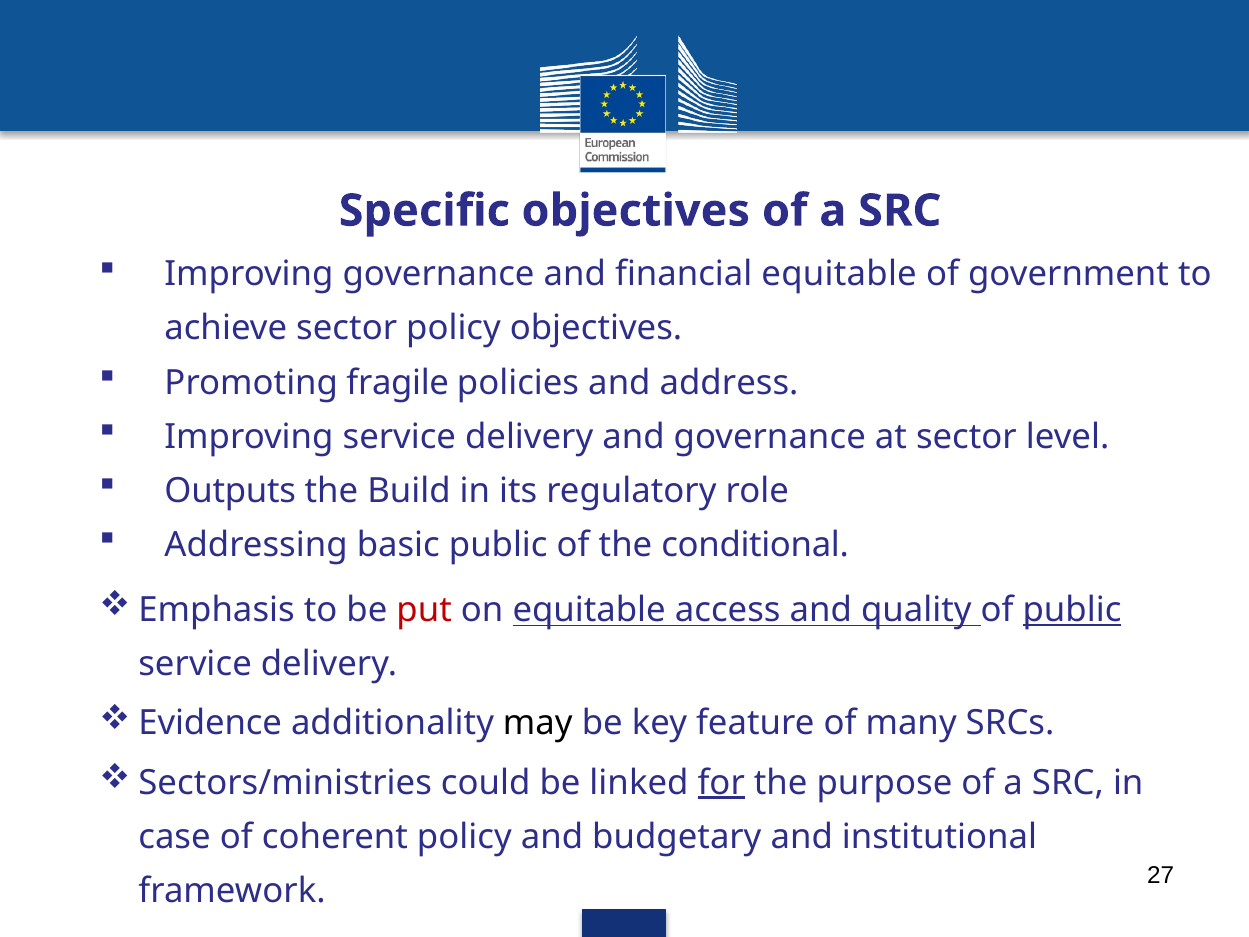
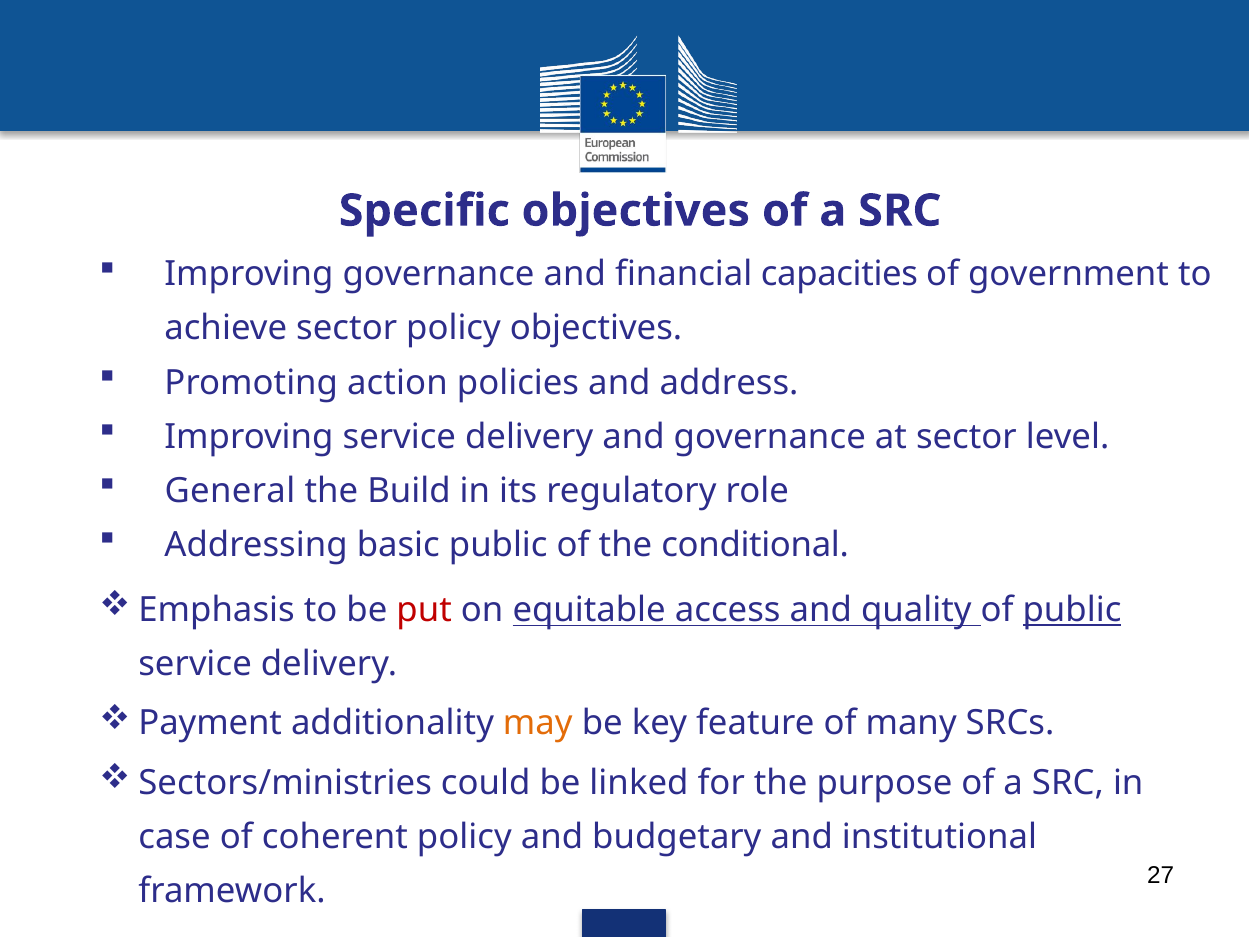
financial equitable: equitable -> capacities
fragile: fragile -> action
Outputs: Outputs -> General
Evidence: Evidence -> Payment
may colour: black -> orange
for underline: present -> none
